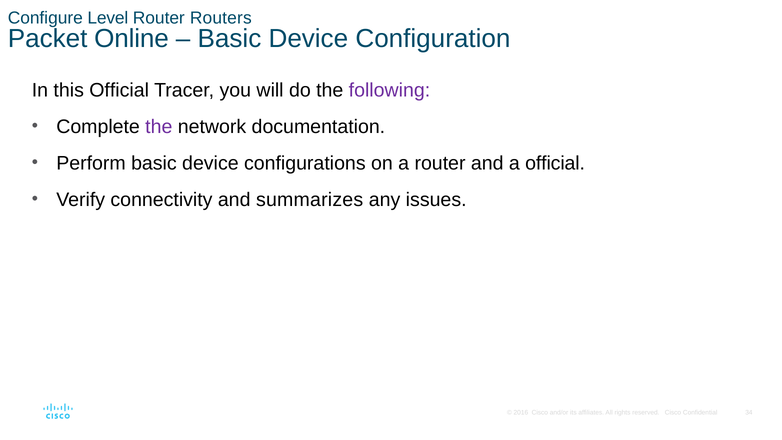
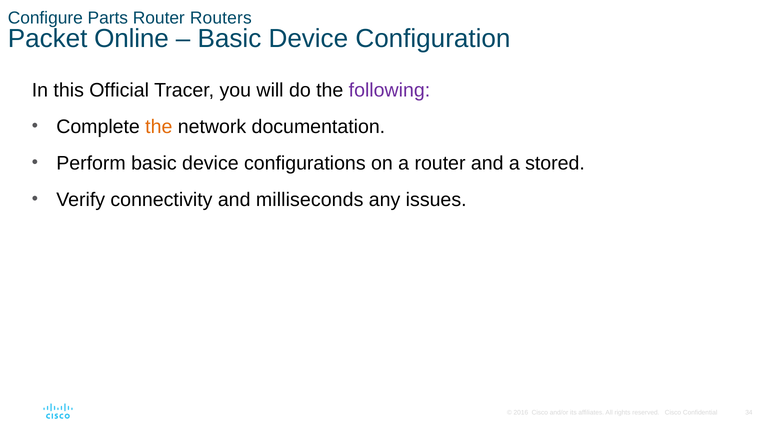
Level: Level -> Parts
the at (159, 127) colour: purple -> orange
a official: official -> stored
summarizes: summarizes -> milliseconds
